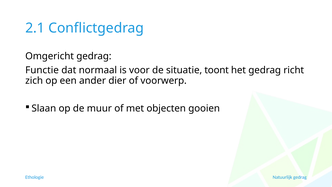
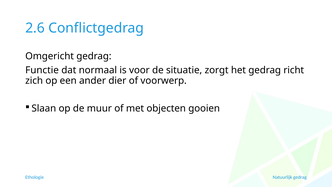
2.1: 2.1 -> 2.6
toont: toont -> zorgt
